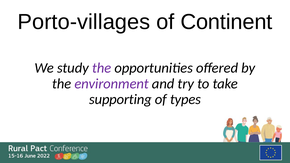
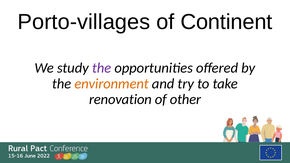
environment colour: purple -> orange
supporting: supporting -> renovation
types: types -> other
